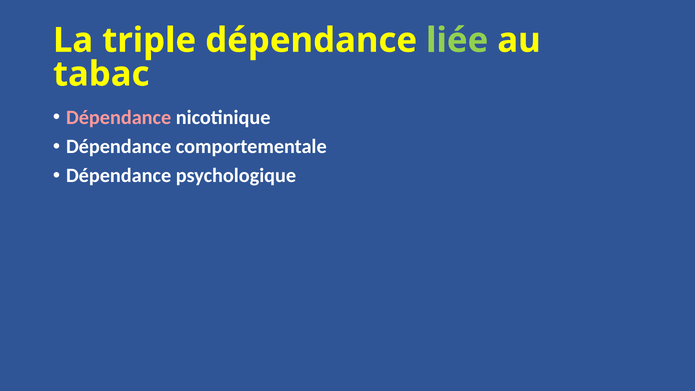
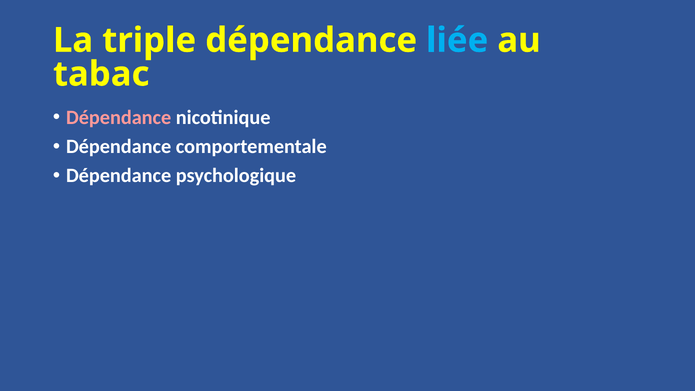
liée colour: light green -> light blue
